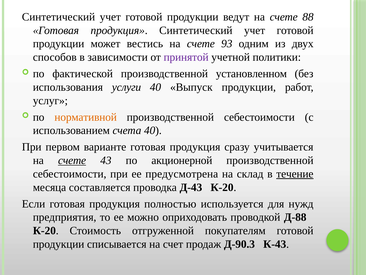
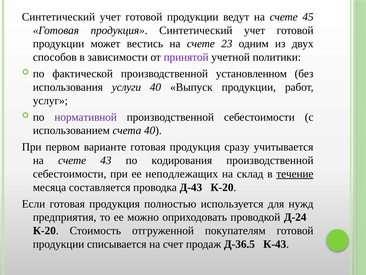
88: 88 -> 45
93: 93 -> 23
нормативной colour: orange -> purple
счете at (72, 160) underline: present -> none
акционерной: акционерной -> кодирования
предусмотрена: предусмотрена -> неподлежащих
Д-88: Д-88 -> Д-24
Д-90.3: Д-90.3 -> Д-36.5
